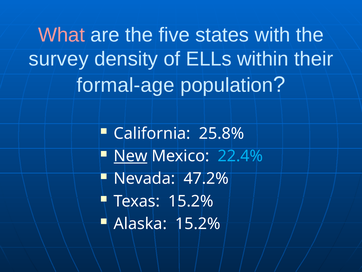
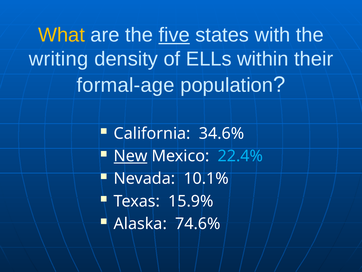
What colour: pink -> yellow
five underline: none -> present
survey: survey -> writing
25.8%: 25.8% -> 34.6%
47.2%: 47.2% -> 10.1%
Texas 15.2%: 15.2% -> 15.9%
Alaska 15.2%: 15.2% -> 74.6%
